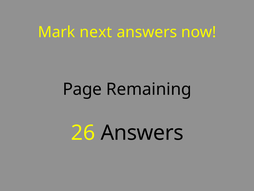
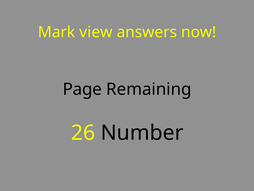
next: next -> view
26 Answers: Answers -> Number
